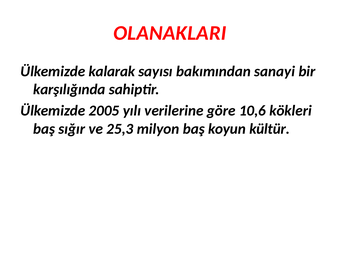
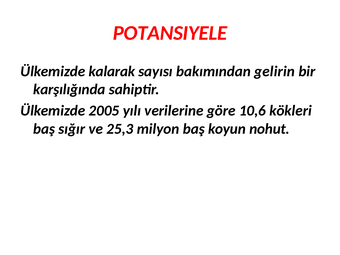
OLANAKLARI: OLANAKLARI -> POTANSIYELE
sanayi: sanayi -> gelirin
kültür: kültür -> nohut
